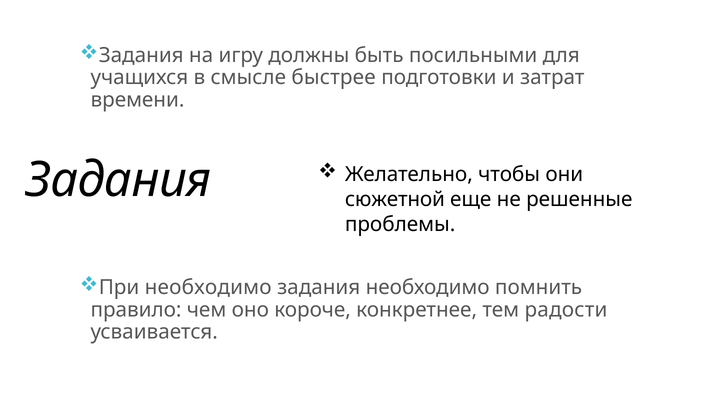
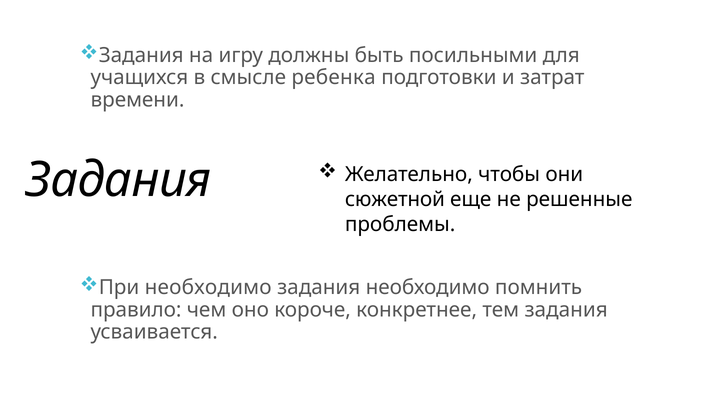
быстрее: быстрее -> ребенка
тем радости: радости -> задания
